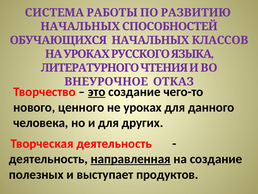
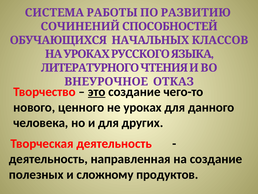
НАЧАЛЬНЫХ at (80, 26): НАЧАЛЬНЫХ -> СОЧИНЕНИЙ
направленная underline: present -> none
выступает: выступает -> сложному
